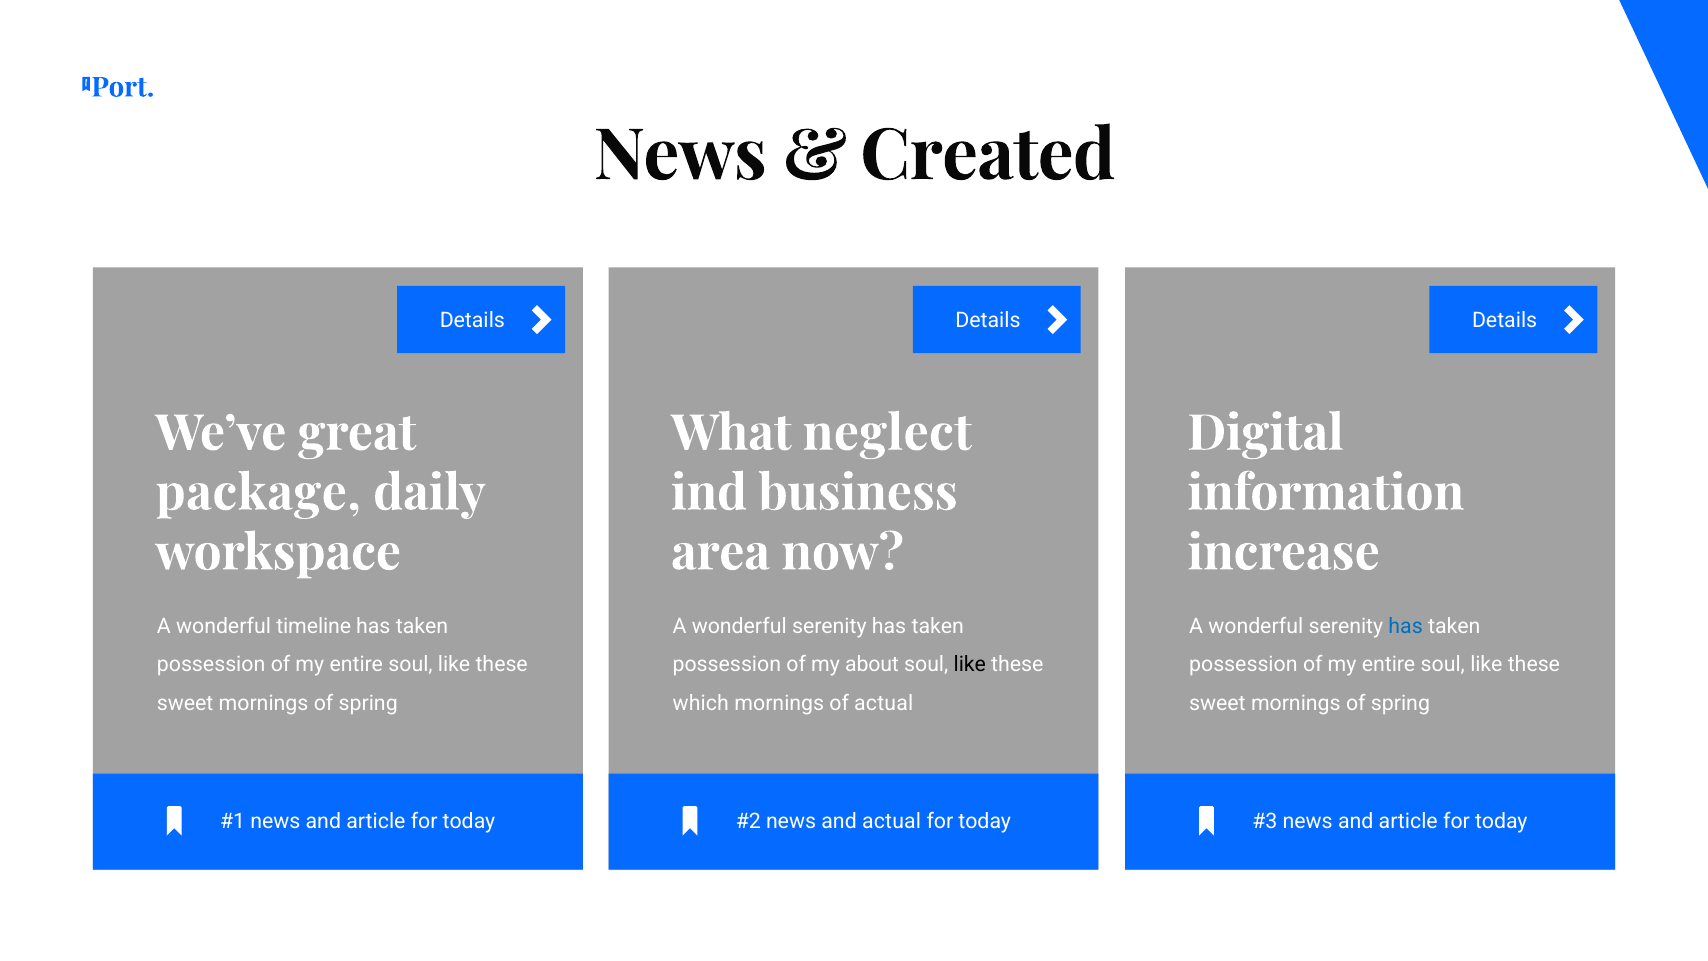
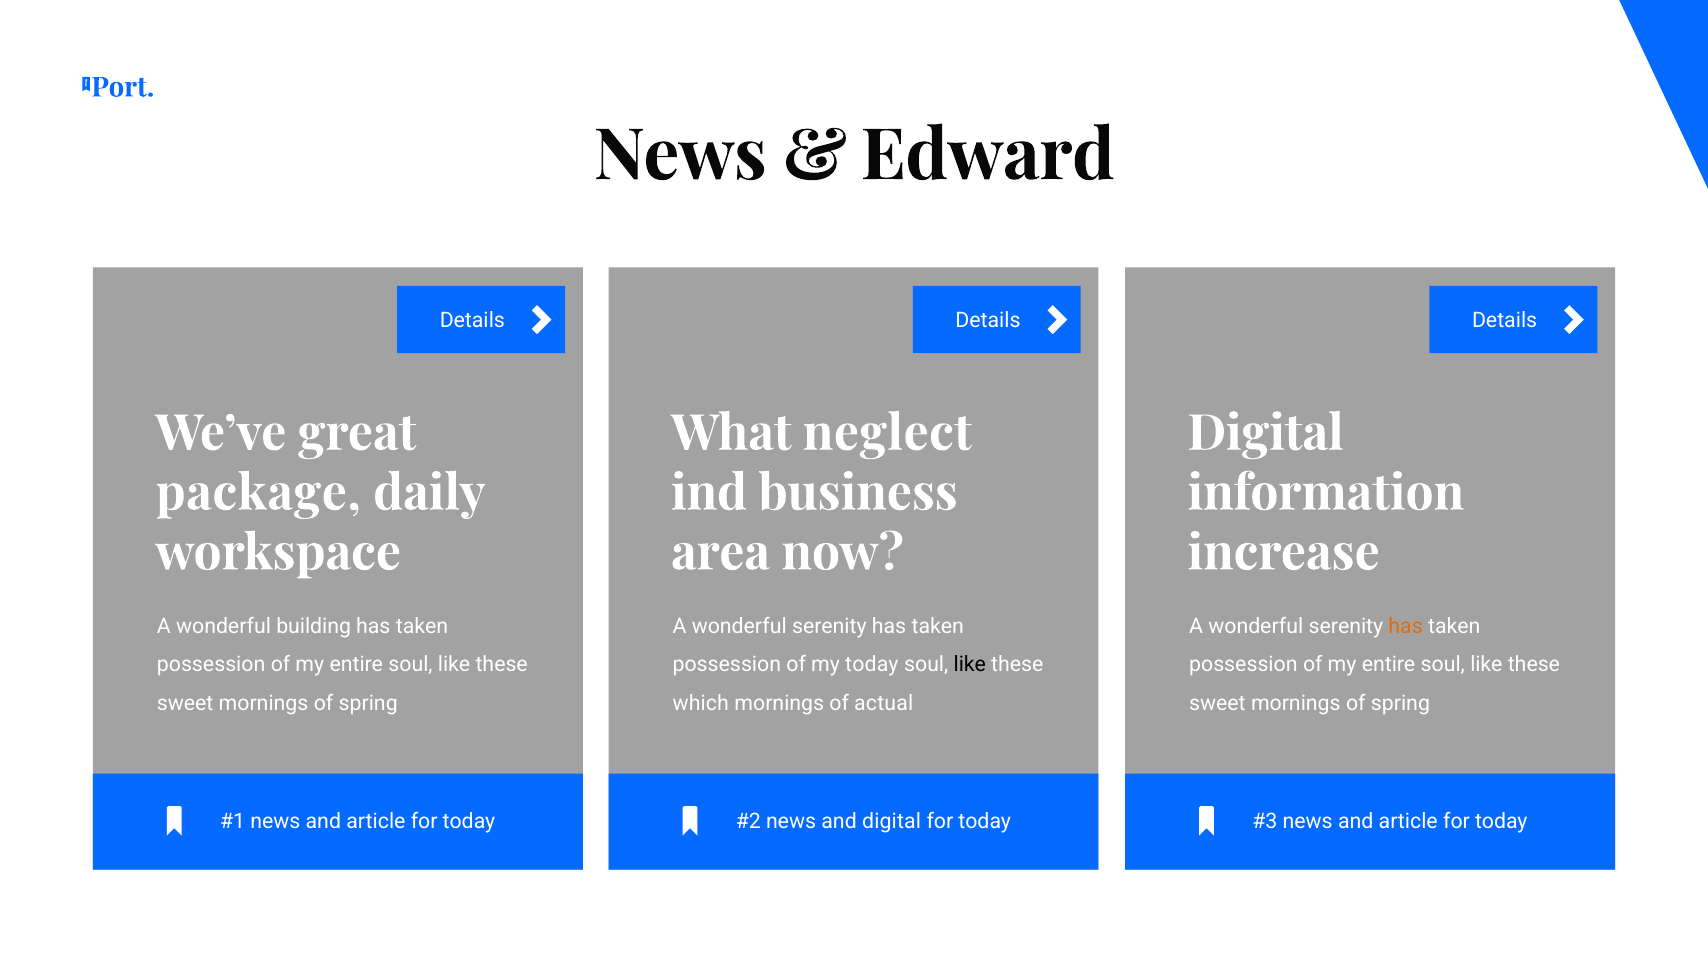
Created: Created -> Edward
timeline: timeline -> building
has at (1406, 626) colour: blue -> orange
my about: about -> today
and actual: actual -> digital
